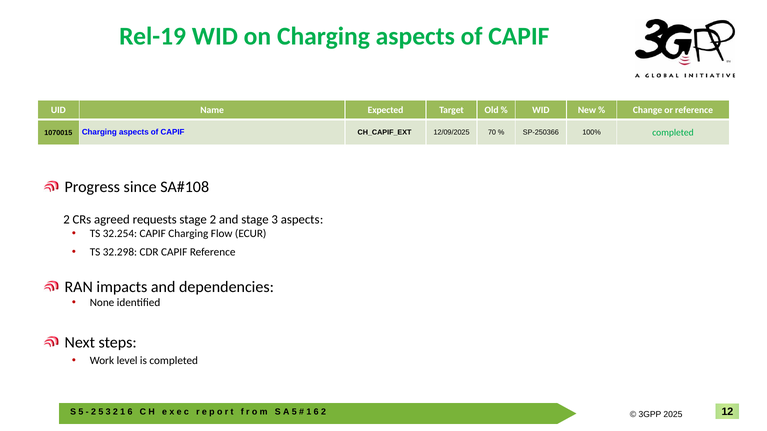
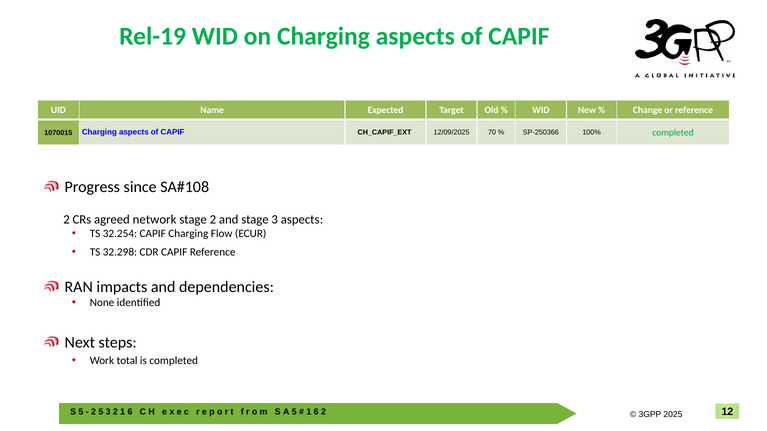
requests: requests -> network
level: level -> total
